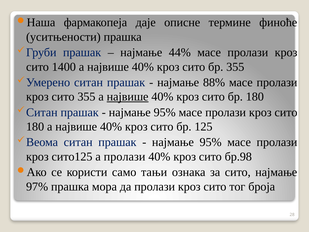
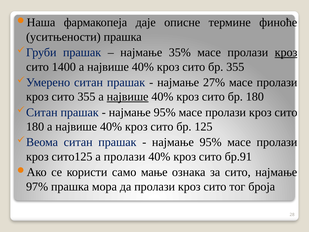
44%: 44% -> 35%
кроз at (286, 52) underline: none -> present
88%: 88% -> 27%
бр.98: бр.98 -> бр.91
тањи: тањи -> мање
